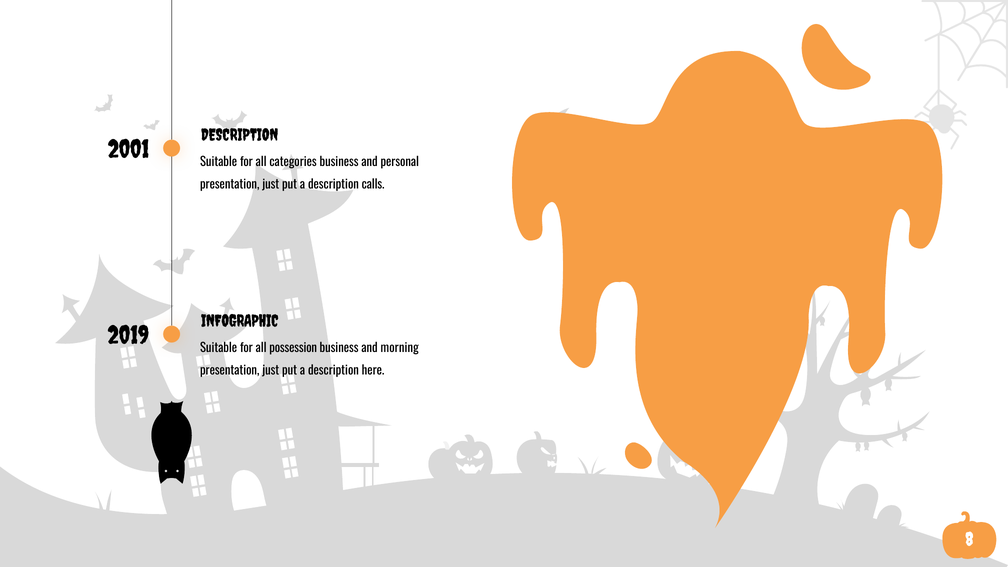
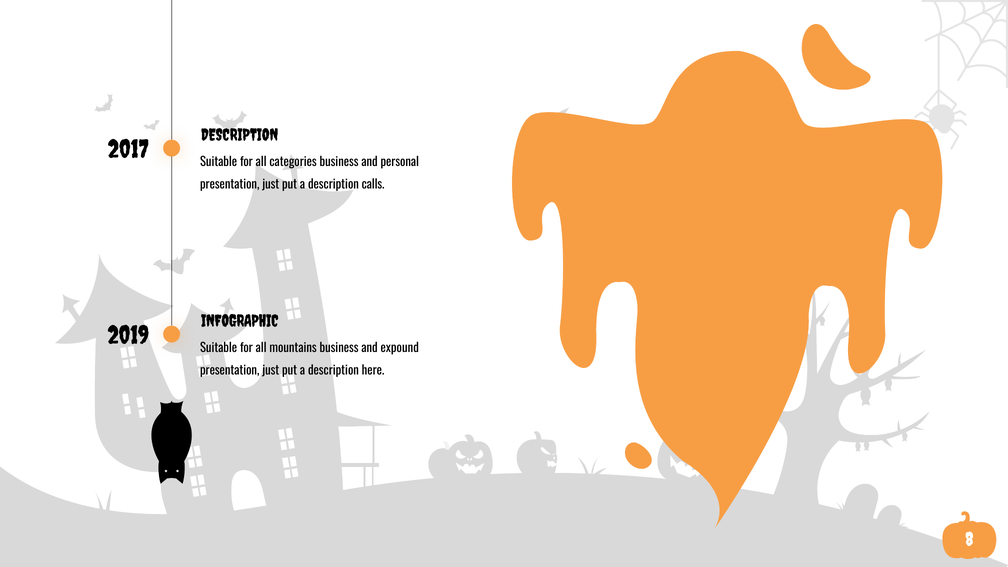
2001: 2001 -> 2017
possession: possession -> mountains
morning: morning -> expound
